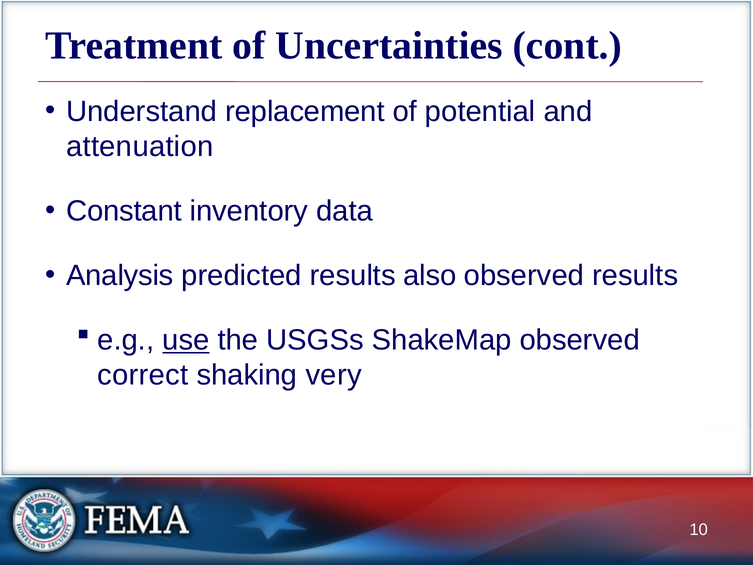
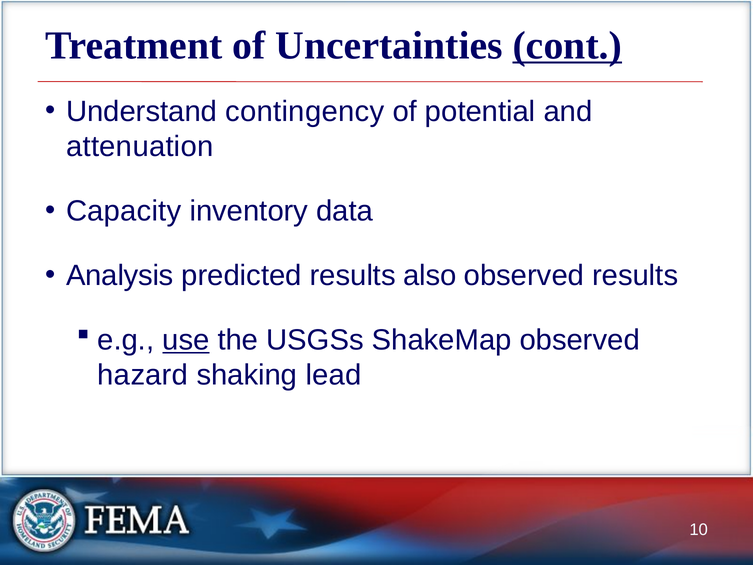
cont underline: none -> present
replacement: replacement -> contingency
Constant: Constant -> Capacity
correct: correct -> hazard
very: very -> lead
